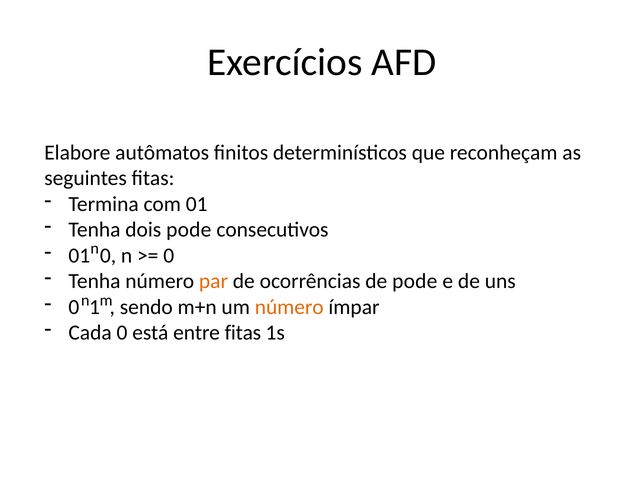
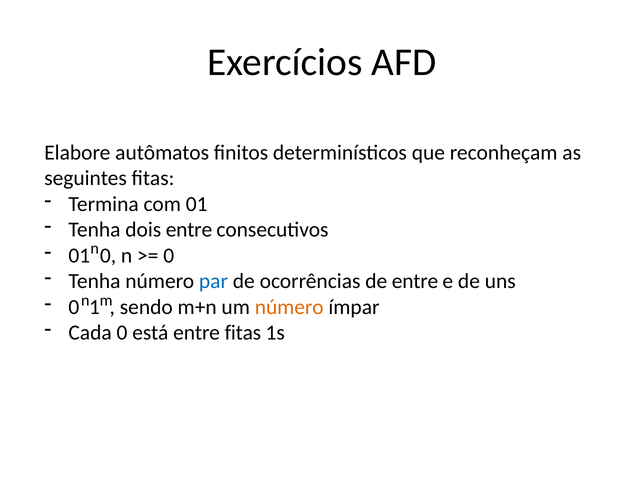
dois pode: pode -> entre
par colour: orange -> blue
de pode: pode -> entre
